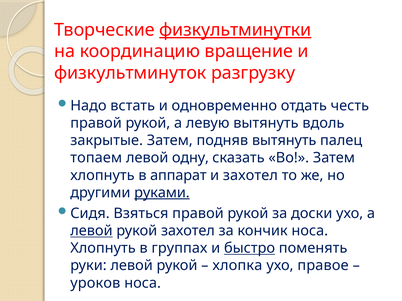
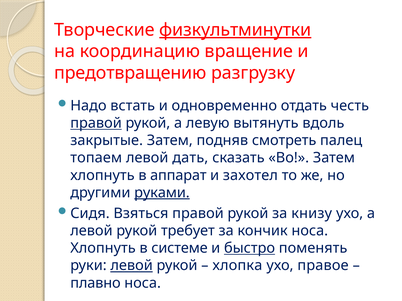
физкультминуток: физкультминуток -> предотвращению
правой at (96, 123) underline: none -> present
подняв вытянуть: вытянуть -> смотреть
одну: одну -> дать
доски: доски -> книзу
левой at (91, 231) underline: present -> none
рукой захотел: захотел -> требует
группах: группах -> системе
левой at (132, 266) underline: none -> present
уроков: уроков -> плавно
